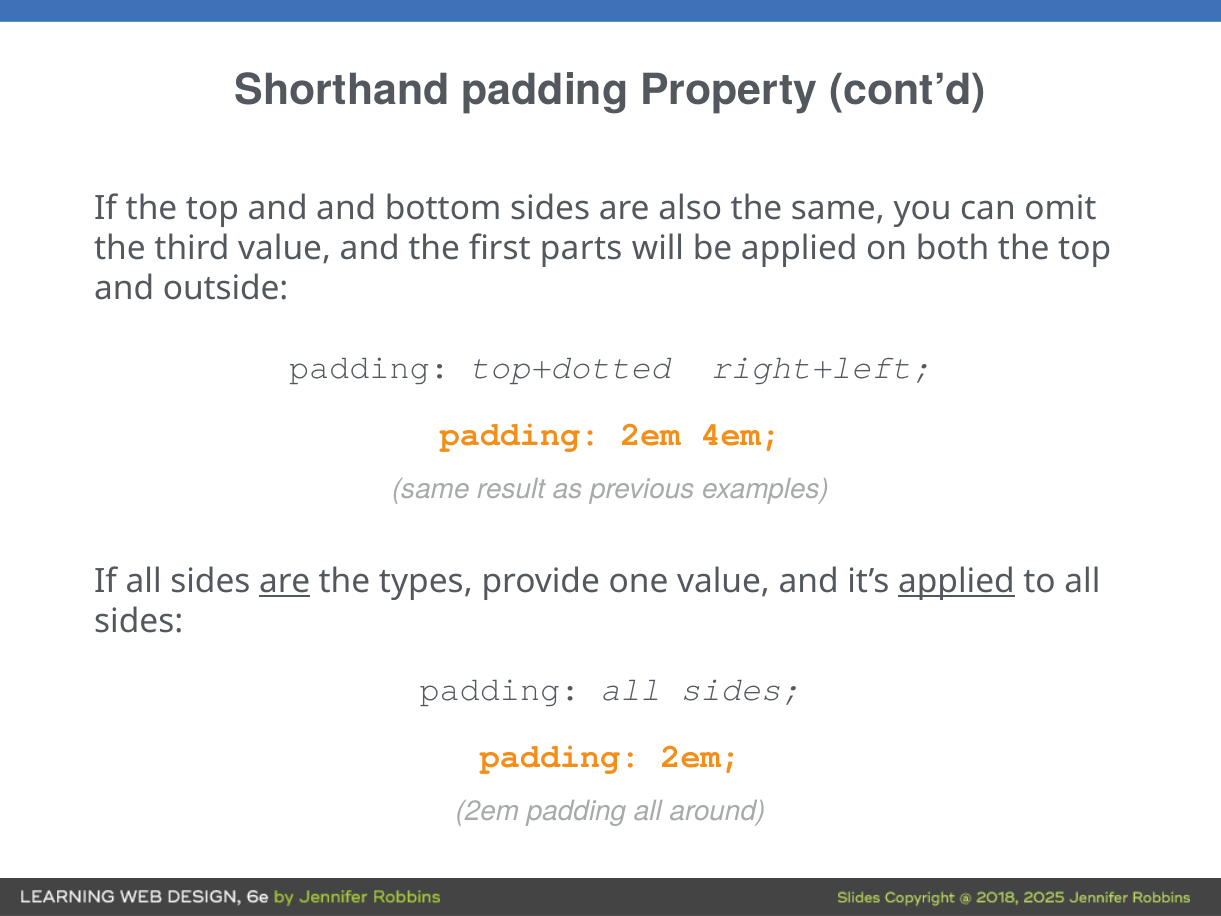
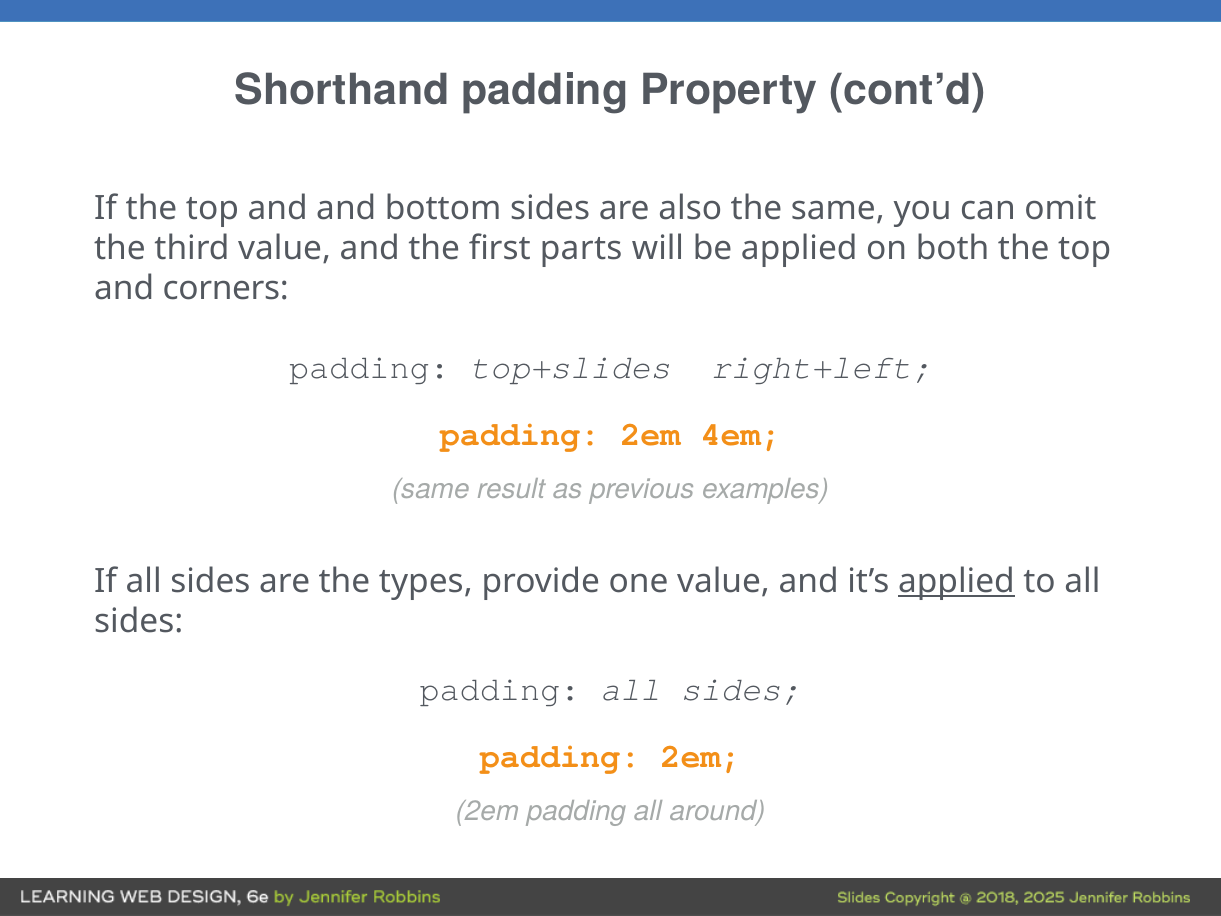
outside: outside -> corners
top+dotted: top+dotted -> top+slides
are at (285, 581) underline: present -> none
